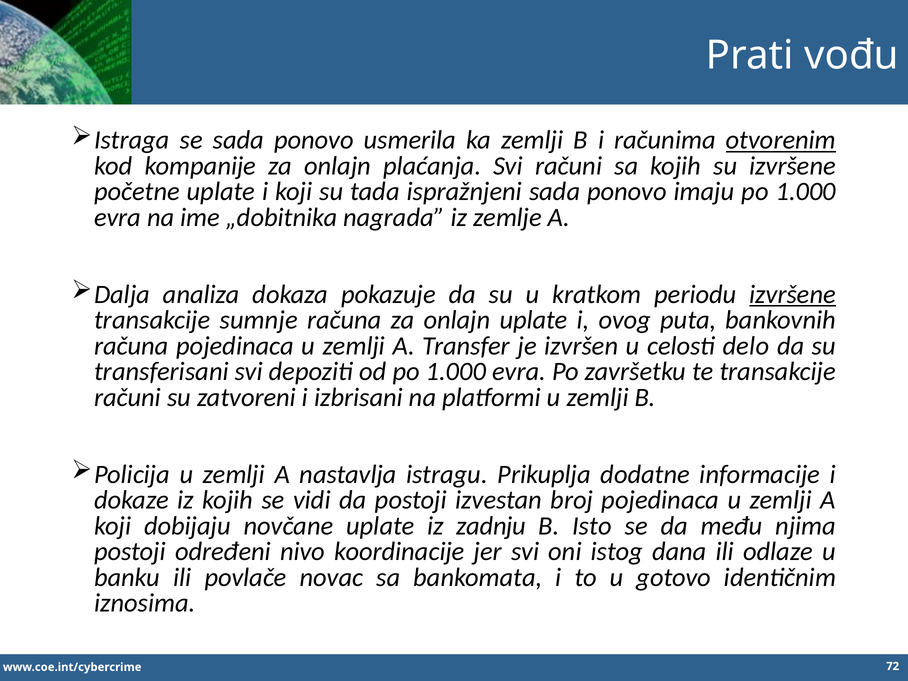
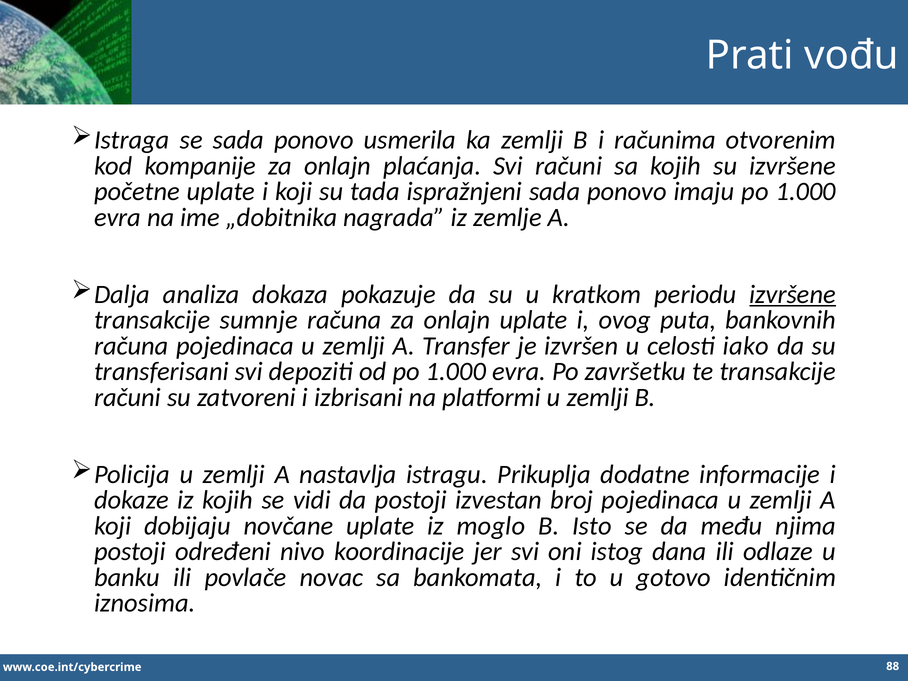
otvorenim underline: present -> none
delo: delo -> iako
zadnju: zadnju -> moglo
72: 72 -> 88
